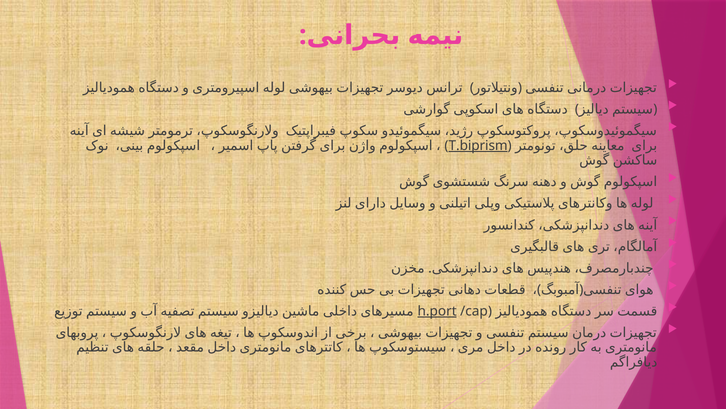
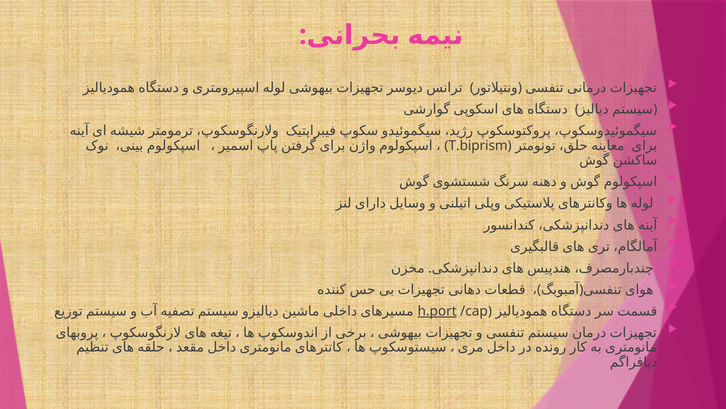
T.biprism underline: present -> none
